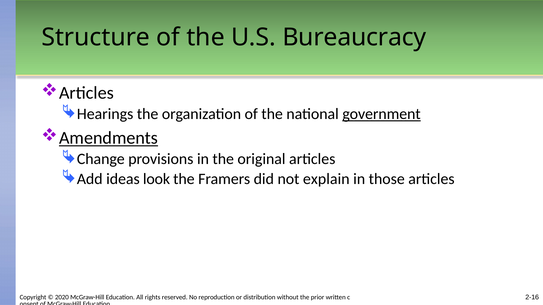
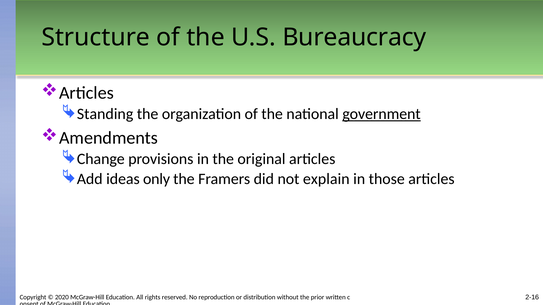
Hearings: Hearings -> Standing
Amendments underline: present -> none
look: look -> only
